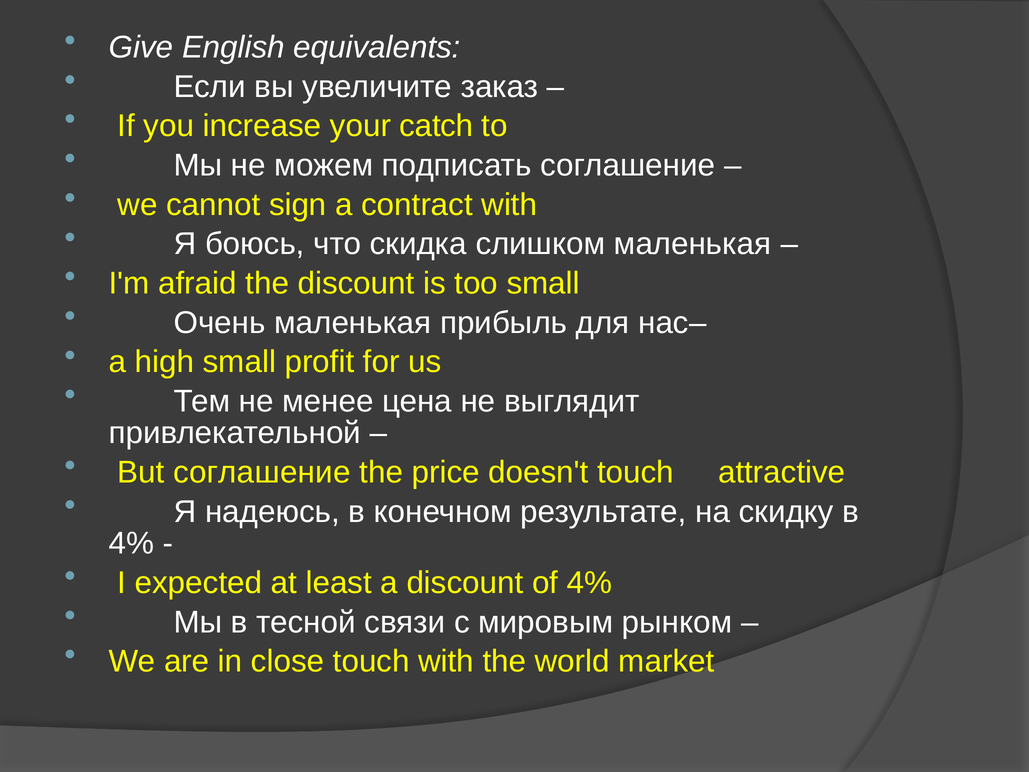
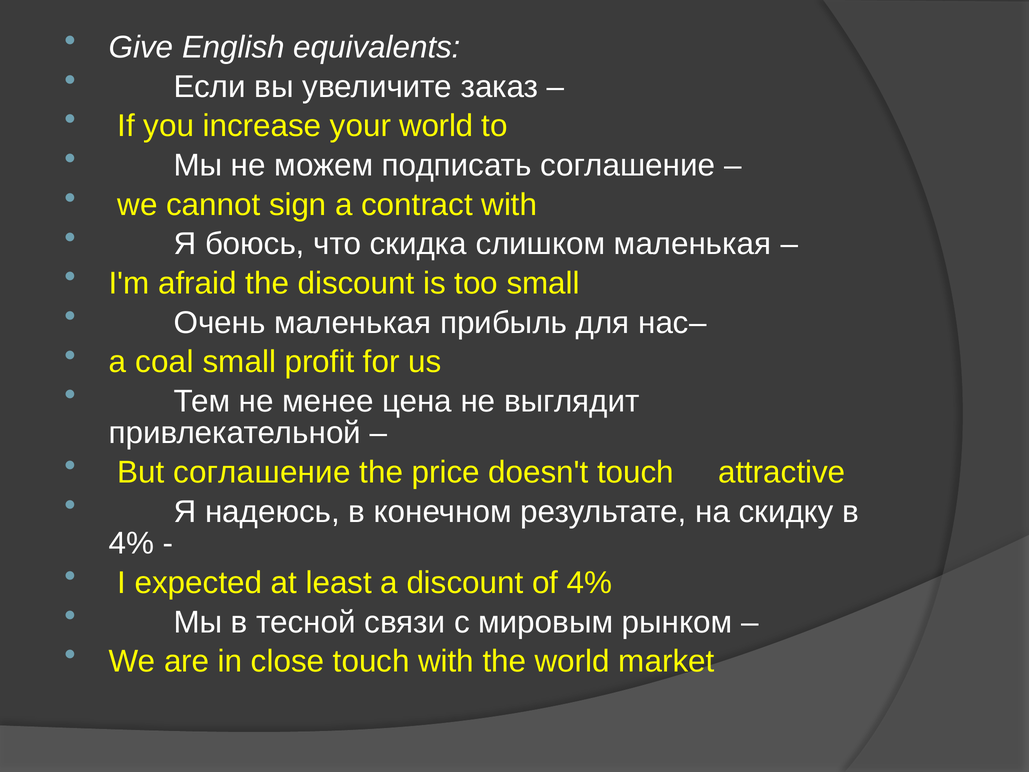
your catch: catch -> world
high: high -> coal
